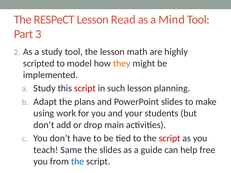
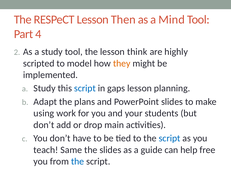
Read: Read -> Then
3: 3 -> 4
math: math -> think
script at (85, 88) colour: red -> blue
such: such -> gaps
script at (170, 139) colour: red -> blue
